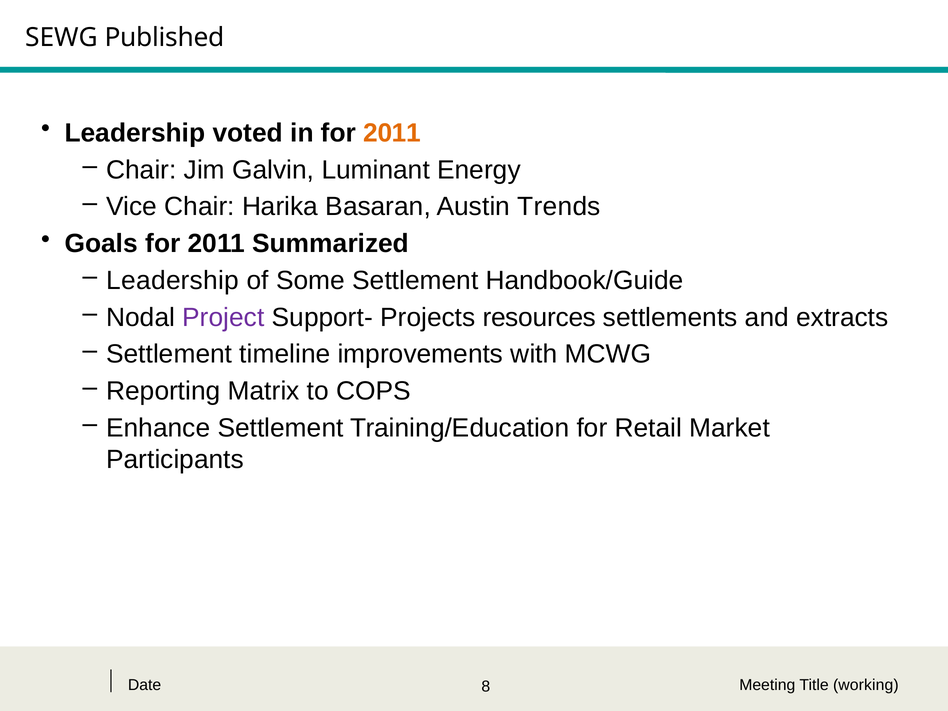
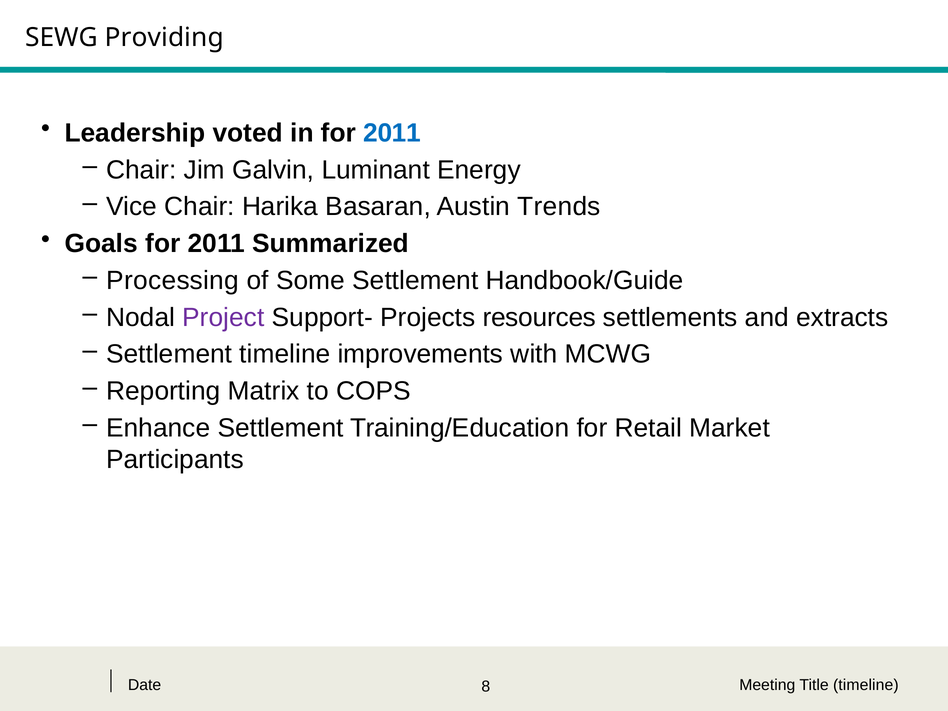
Published: Published -> Providing
2011 at (392, 133) colour: orange -> blue
Leadership at (173, 280): Leadership -> Processing
Title working: working -> timeline
